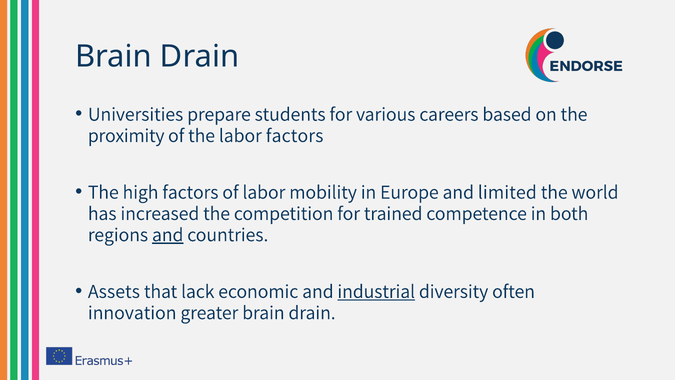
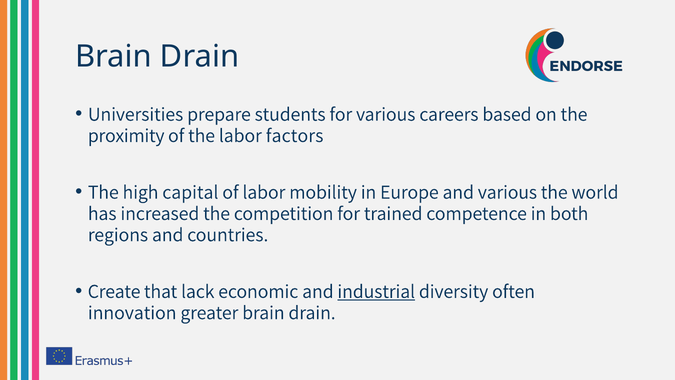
high factors: factors -> capital
and limited: limited -> various
and at (168, 235) underline: present -> none
Assets: Assets -> Create
